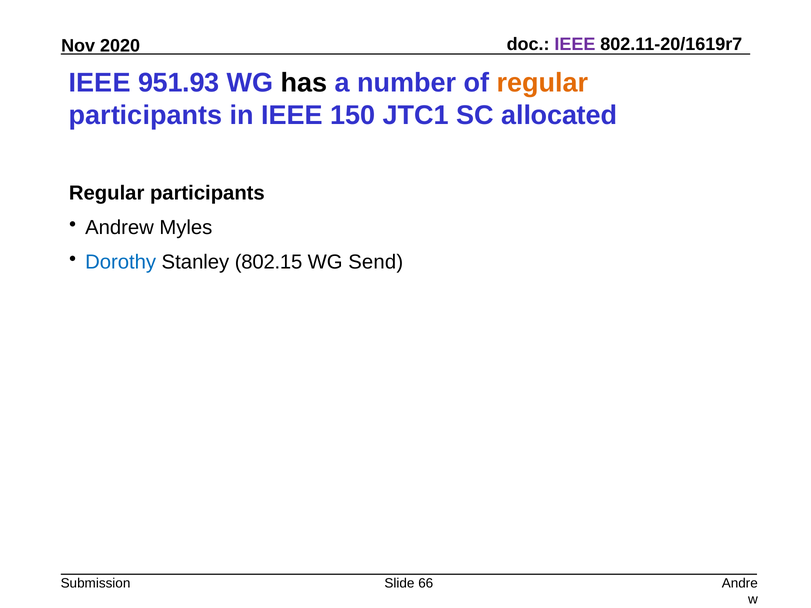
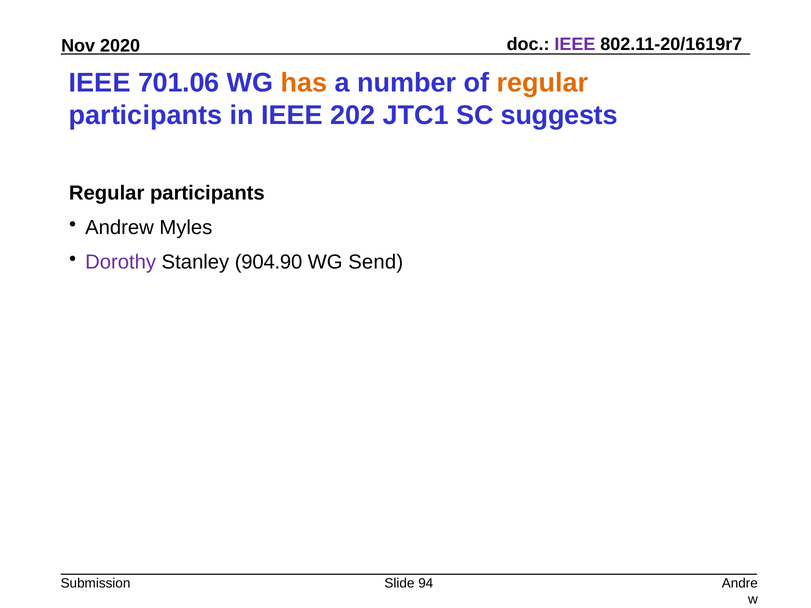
951.93: 951.93 -> 701.06
has colour: black -> orange
150: 150 -> 202
allocated: allocated -> suggests
Dorothy colour: blue -> purple
802.15: 802.15 -> 904.90
66: 66 -> 94
